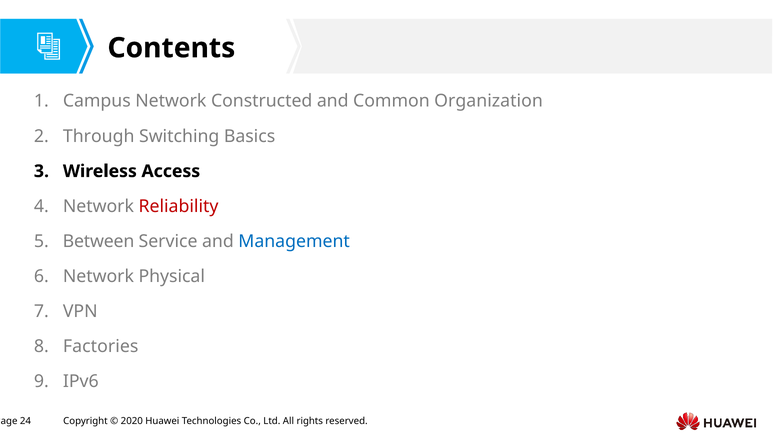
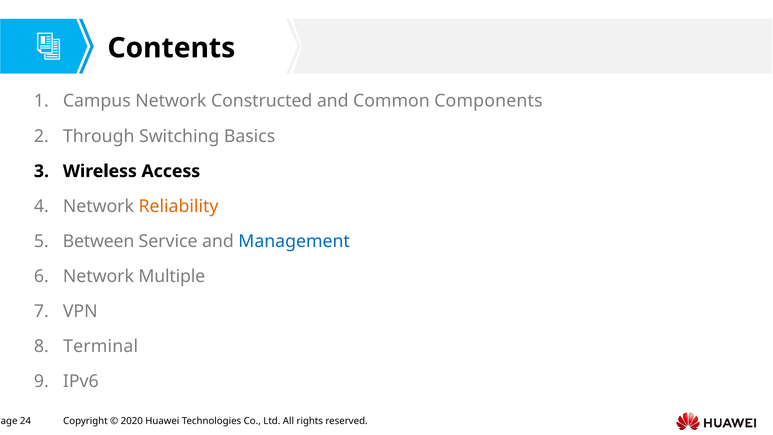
Organization: Organization -> Components
Reliability colour: red -> orange
Physical: Physical -> Multiple
Factories: Factories -> Terminal
